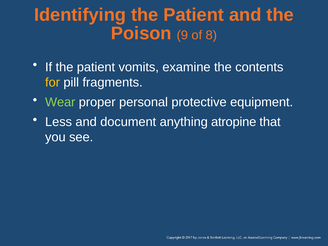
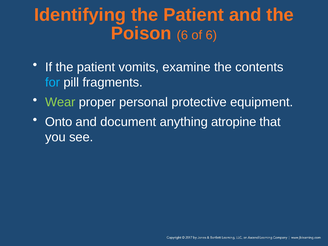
Poison 9: 9 -> 6
of 8: 8 -> 6
for colour: yellow -> light blue
Less: Less -> Onto
